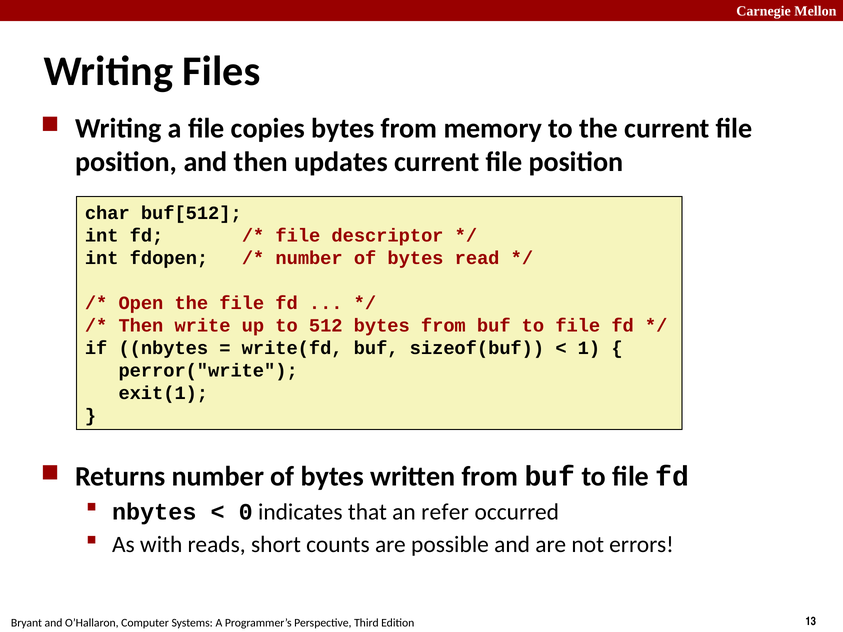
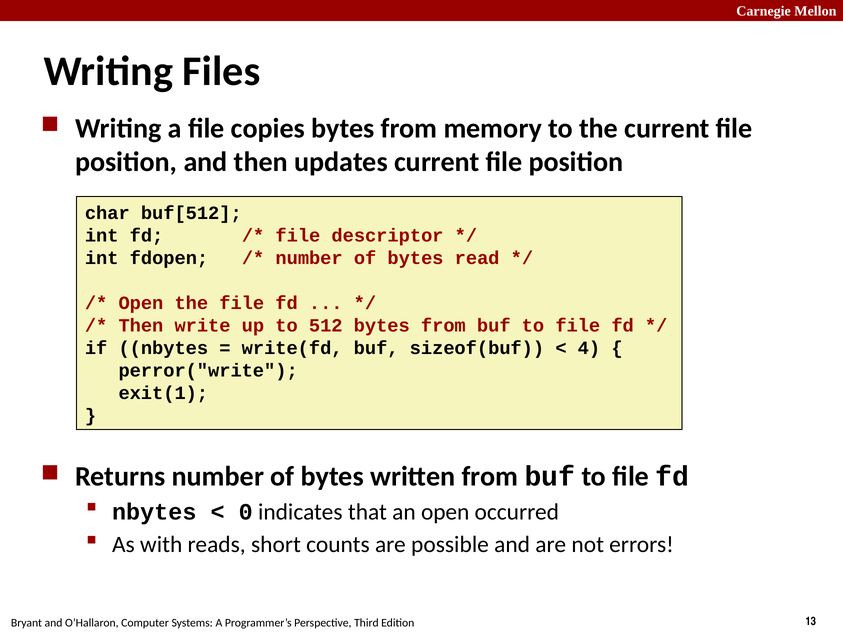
1: 1 -> 4
an refer: refer -> open
